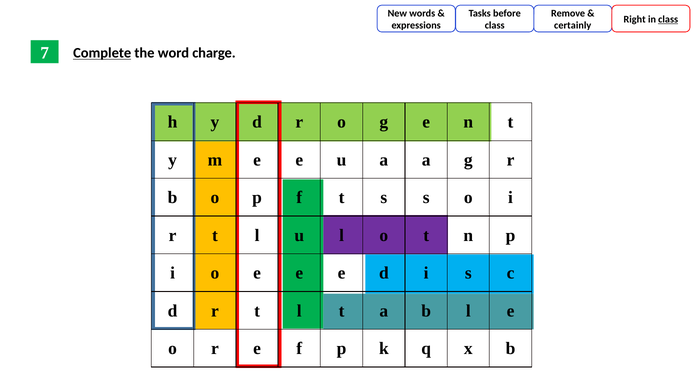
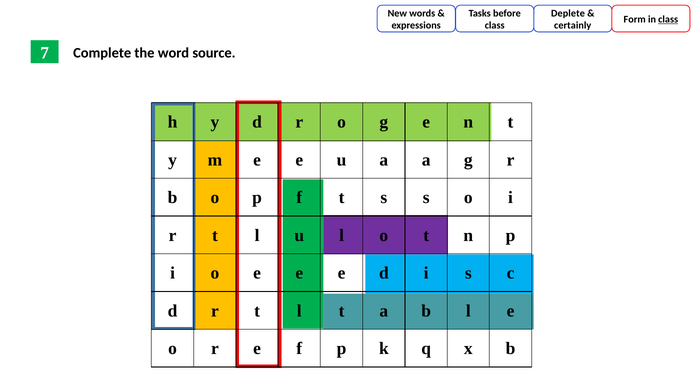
Remove: Remove -> Deplete
Right: Right -> Form
Complete underline: present -> none
charge: charge -> source
